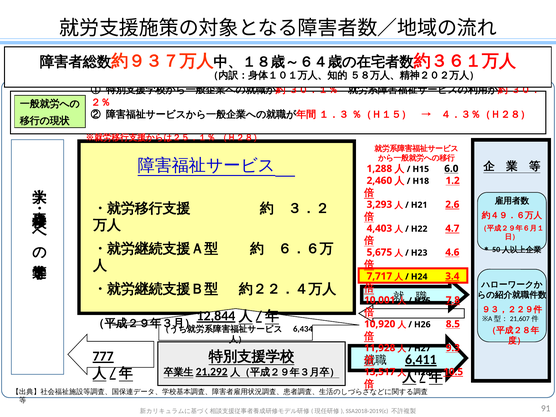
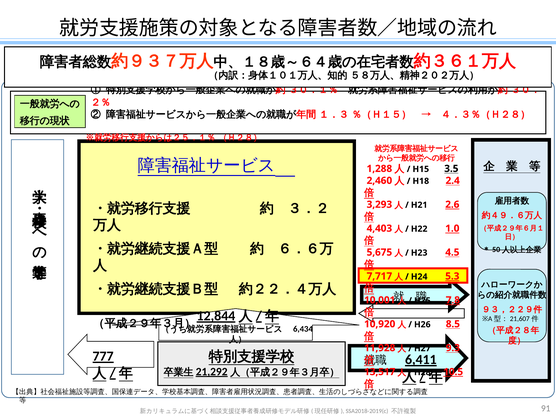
6.0: 6.0 -> 3.5
1.2: 1.2 -> 2.4
4.7: 4.7 -> 1.0
4.6: 4.6 -> 4.5
3.4: 3.4 -> 5.3
